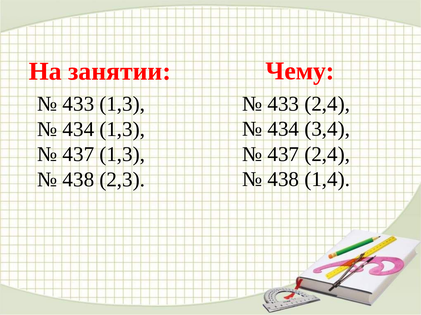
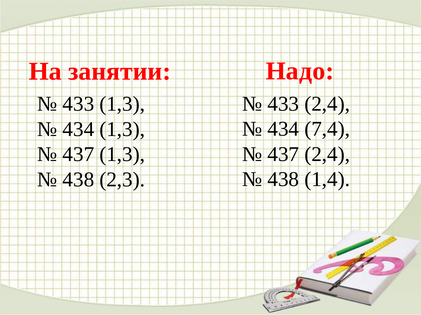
Чему: Чему -> Надо
3,4: 3,4 -> 7,4
